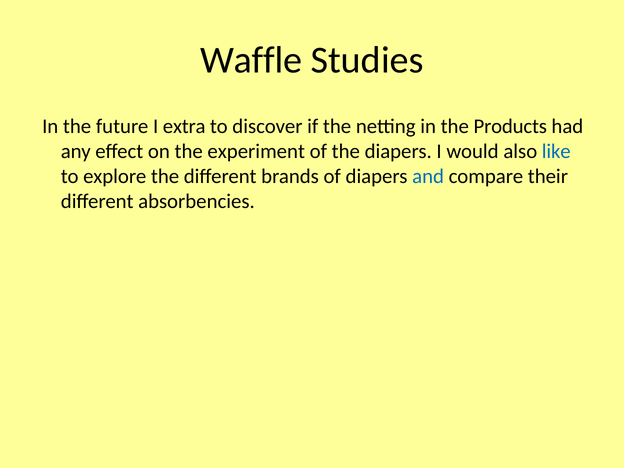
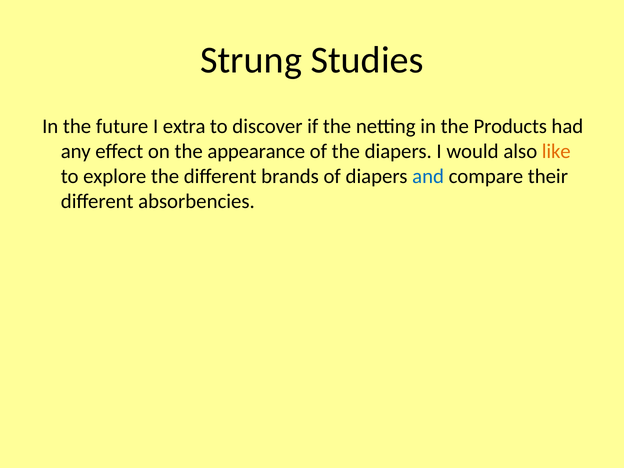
Waffle: Waffle -> Strung
experiment: experiment -> appearance
like colour: blue -> orange
